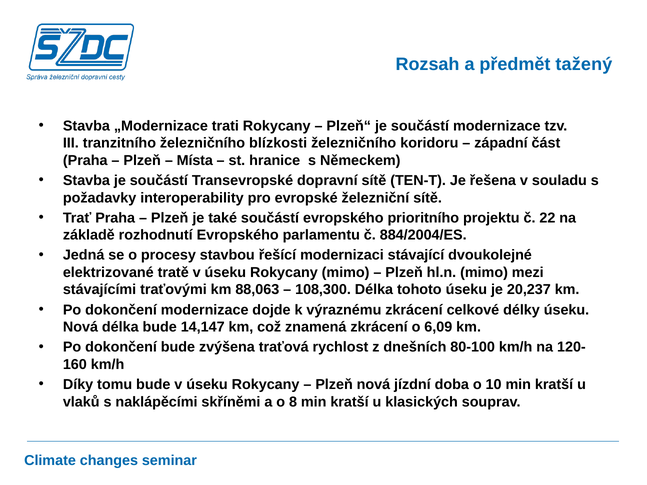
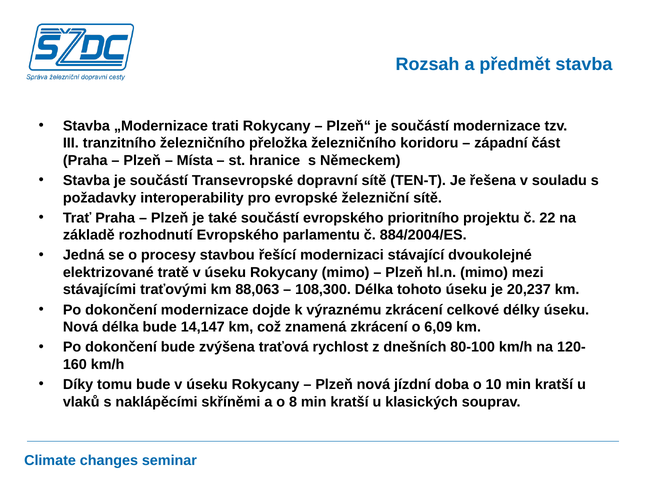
předmět tažený: tažený -> stavba
blízkosti: blízkosti -> přeložka
